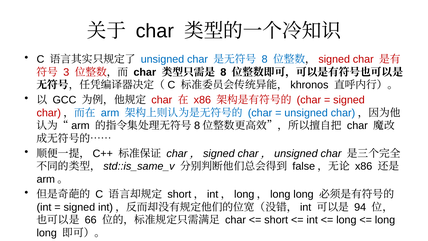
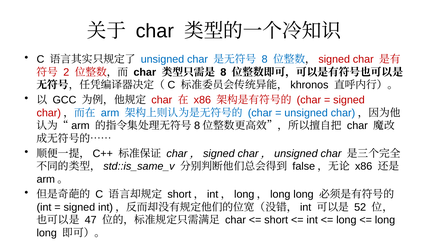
3: 3 -> 2
94: 94 -> 52
66: 66 -> 47
